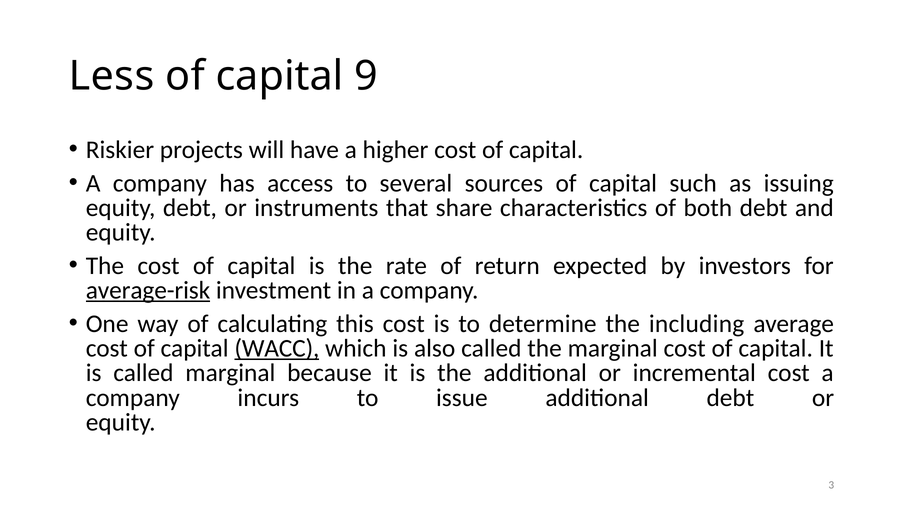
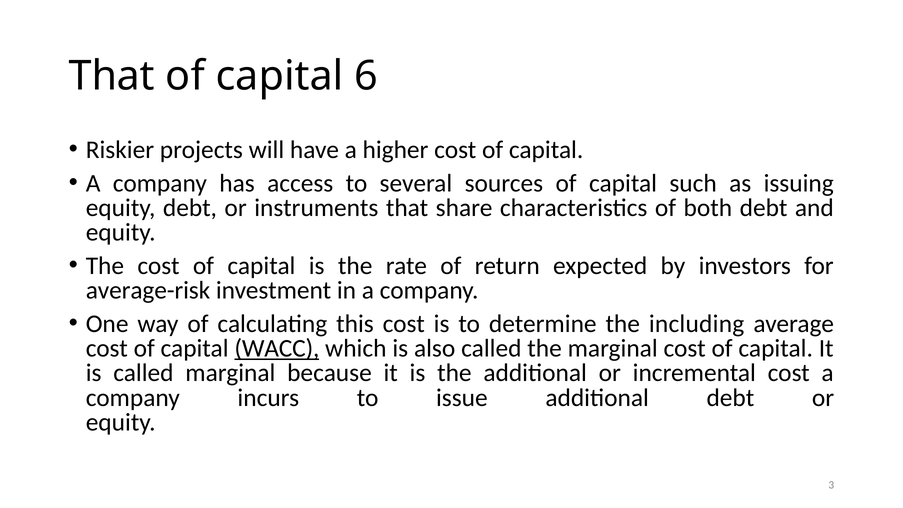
Less at (112, 76): Less -> That
9: 9 -> 6
average-risk underline: present -> none
